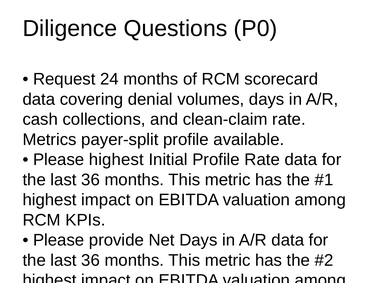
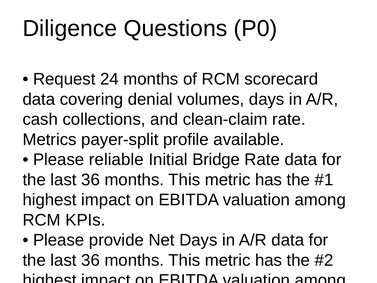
Please highest: highest -> reliable
Initial Profile: Profile -> Bridge
